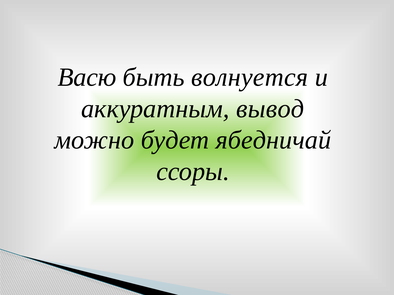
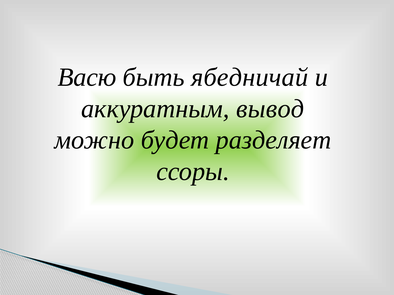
волнуется: волнуется -> ябедничай
ябедничай: ябедничай -> разделяет
